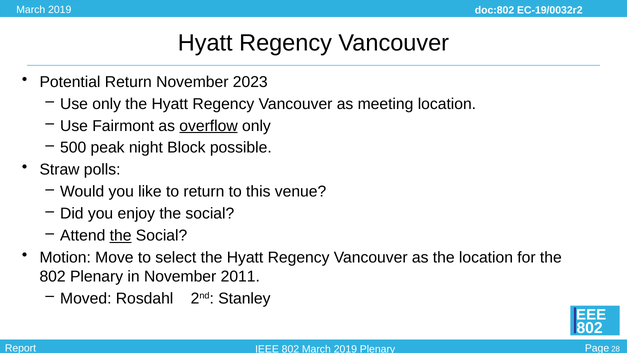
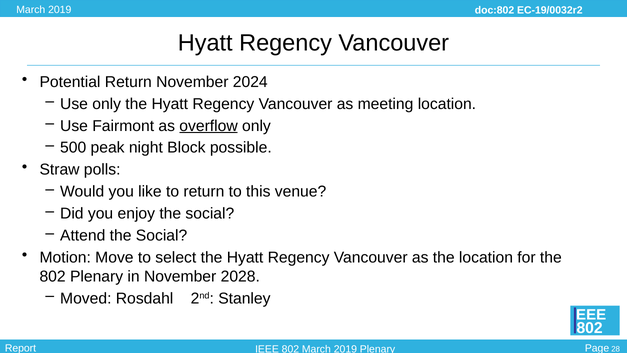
2023: 2023 -> 2024
the at (121, 235) underline: present -> none
2011: 2011 -> 2028
